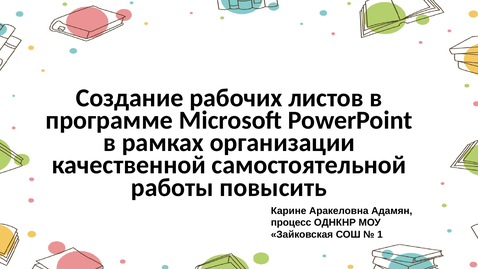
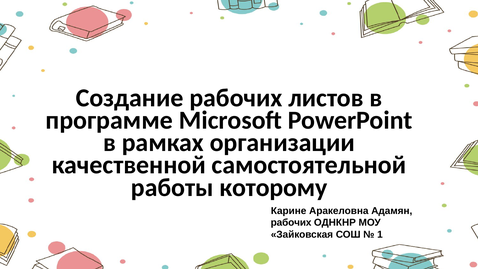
повысить: повысить -> которому
процесс at (291, 223): процесс -> рабочих
